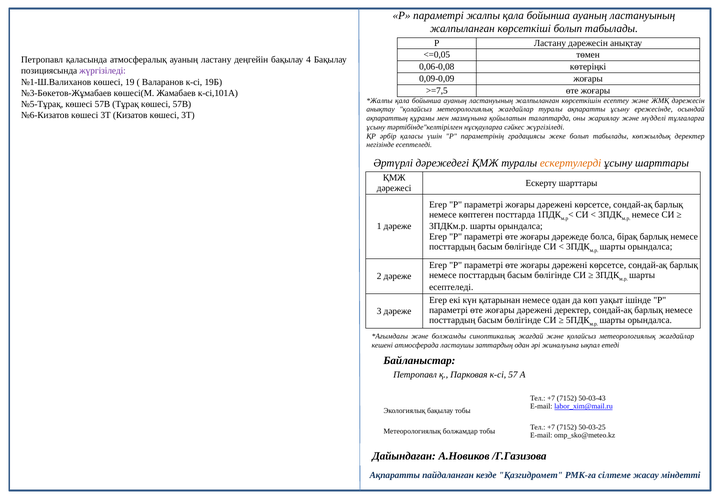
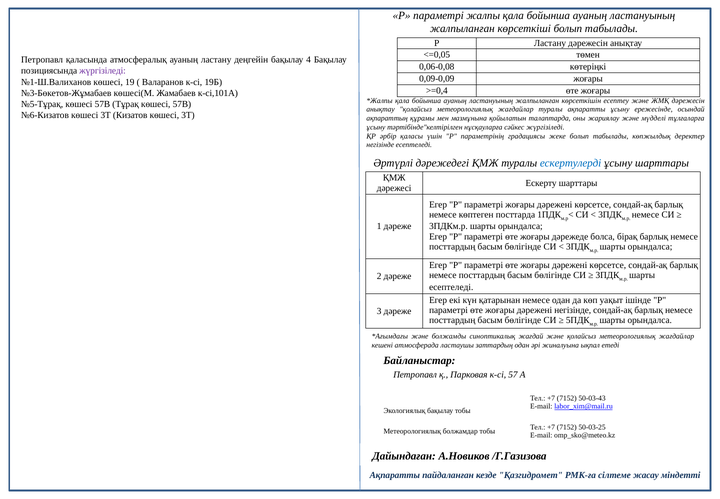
>=7,5: >=7,5 -> >=0,4
ескертулерді colour: orange -> blue
дәрежені деректер: деректер -> негізінде
